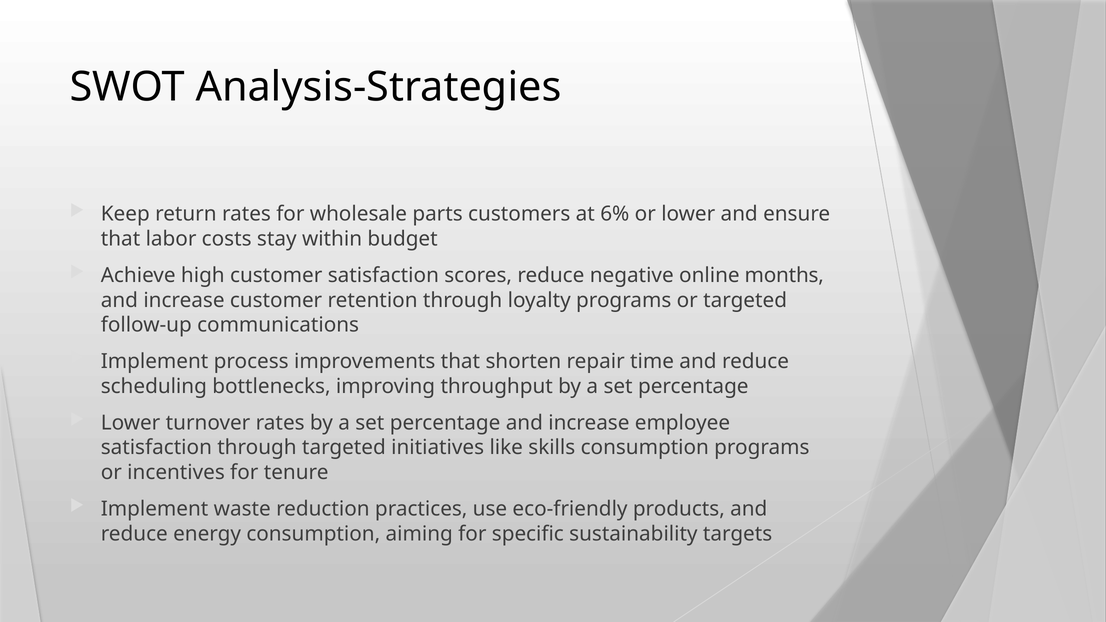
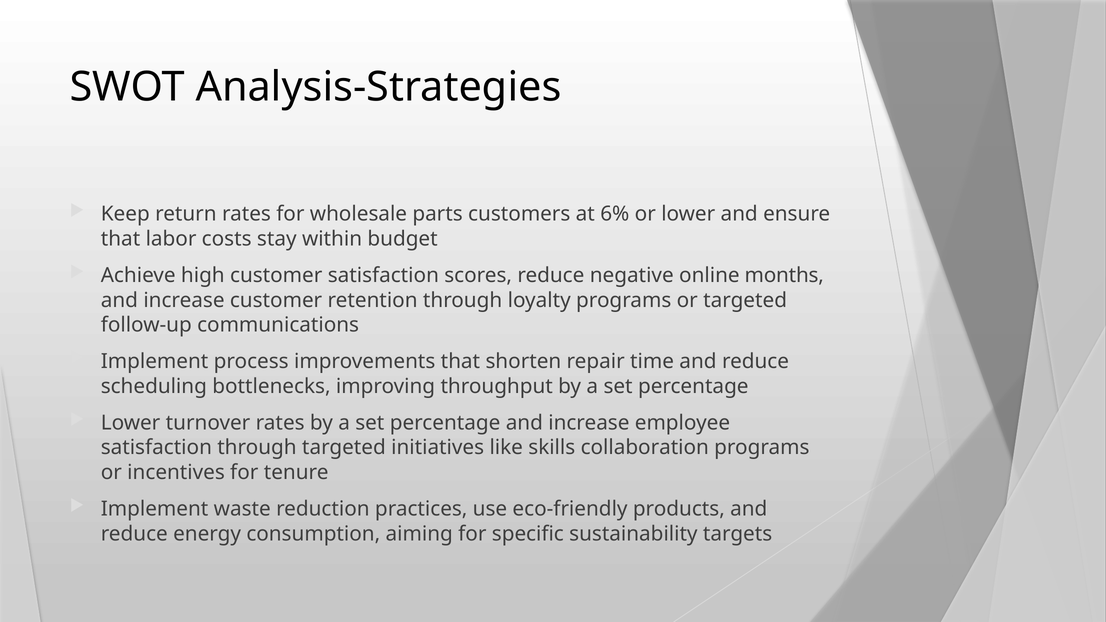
skills consumption: consumption -> collaboration
